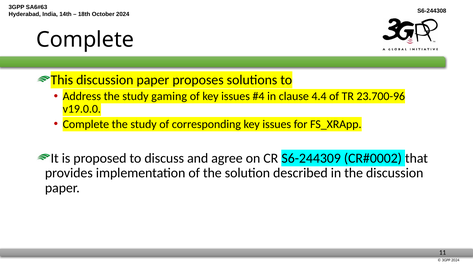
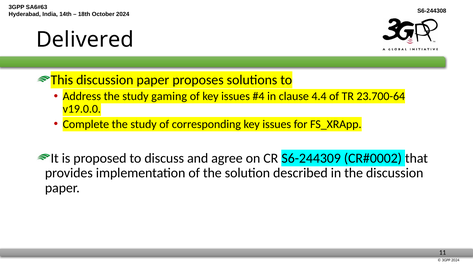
Complete at (85, 40): Complete -> Delivered
23.700-96: 23.700-96 -> 23.700-64
